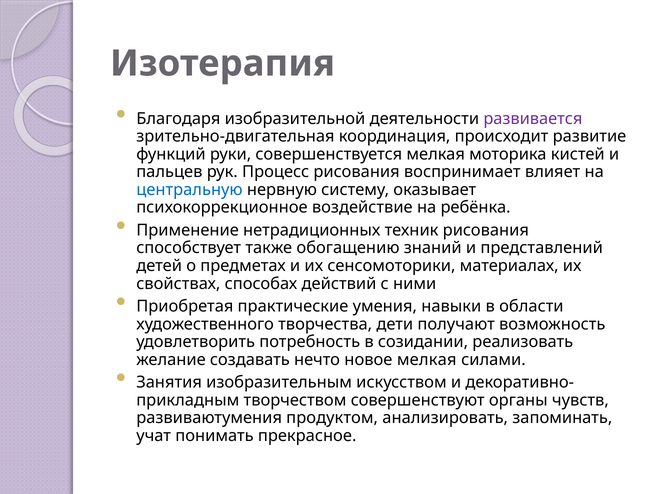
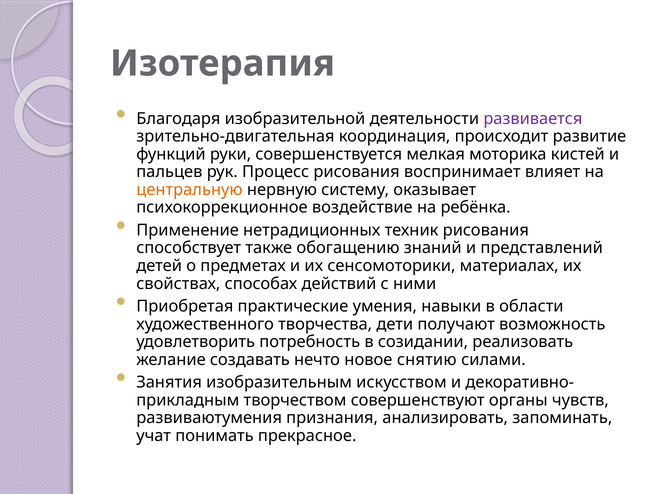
центральную colour: blue -> orange
новое мелкая: мелкая -> снятию
продуктом: продуктом -> признания
